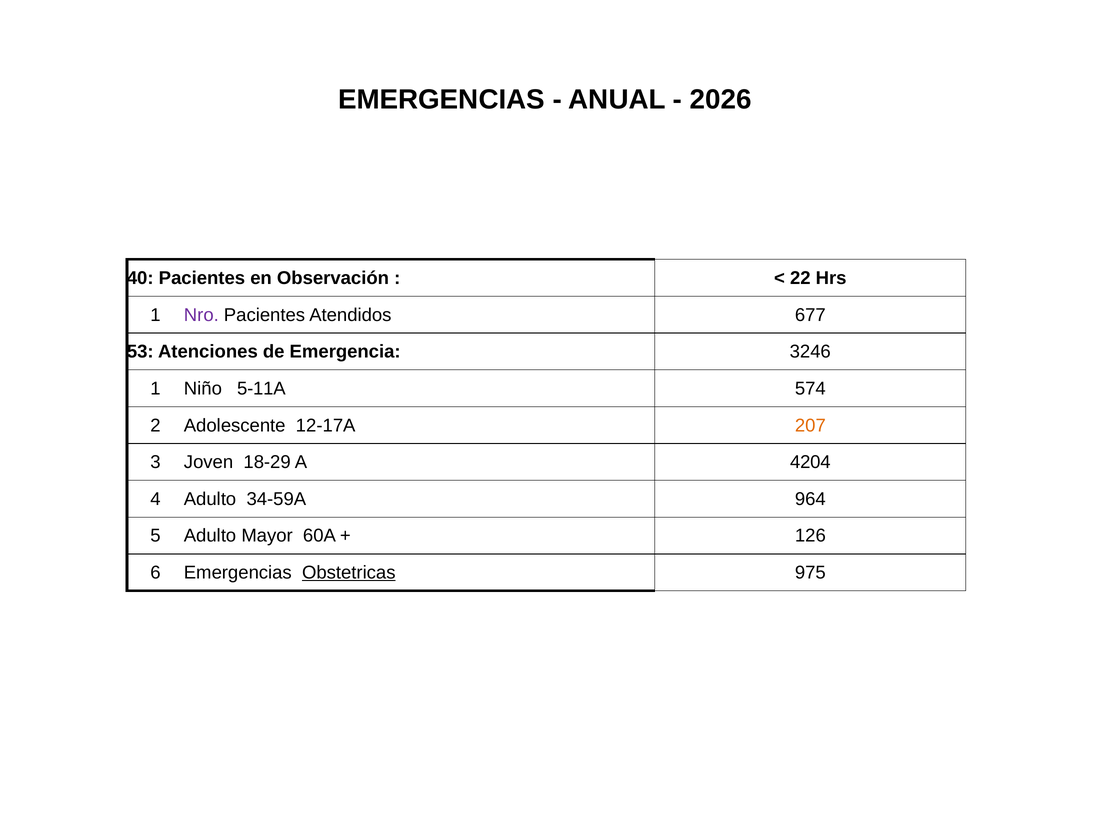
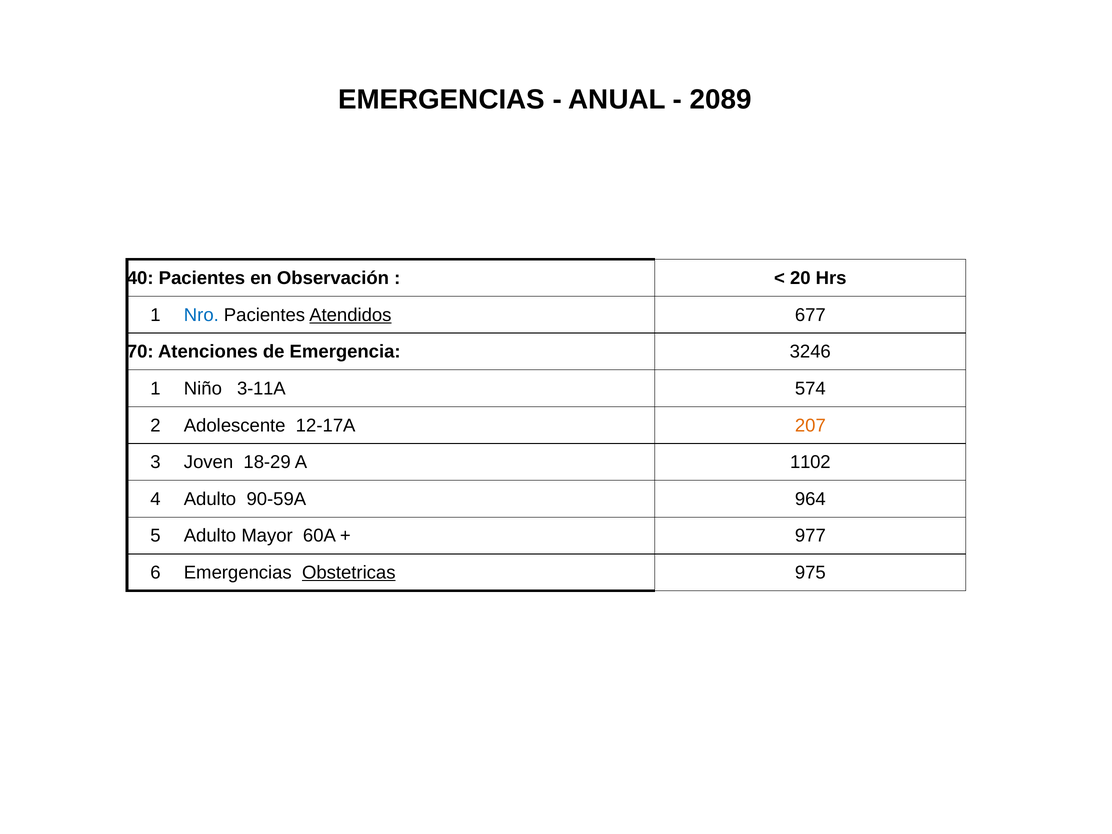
2026: 2026 -> 2089
22: 22 -> 20
Nro colour: purple -> blue
Atendidos underline: none -> present
53: 53 -> 70
5-11A: 5-11A -> 3-11A
4204: 4204 -> 1102
34-59A: 34-59A -> 90-59A
126: 126 -> 977
